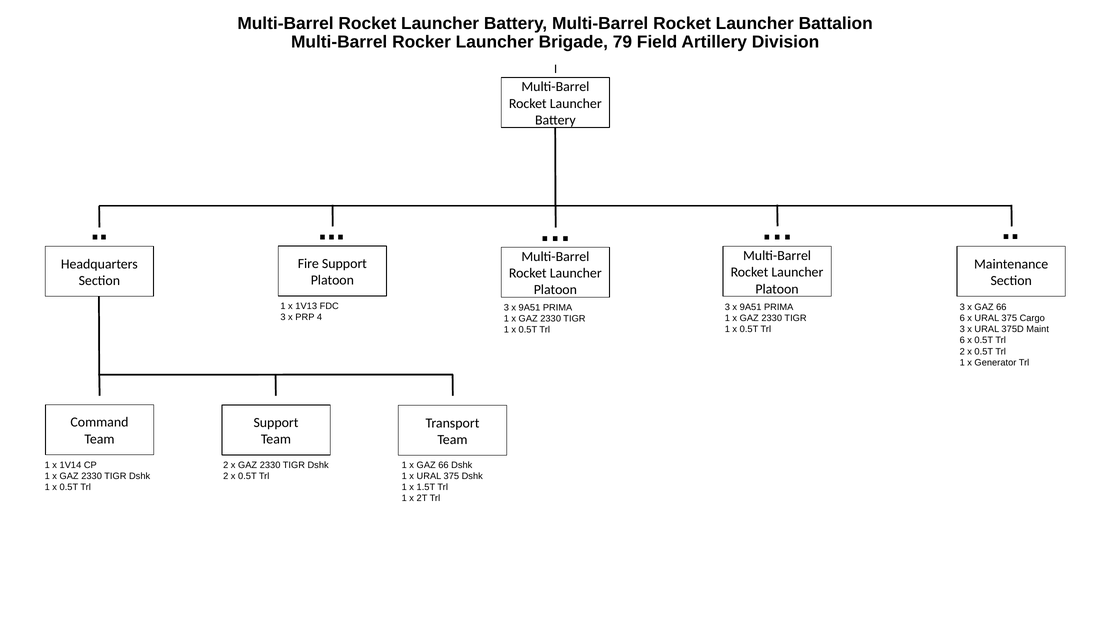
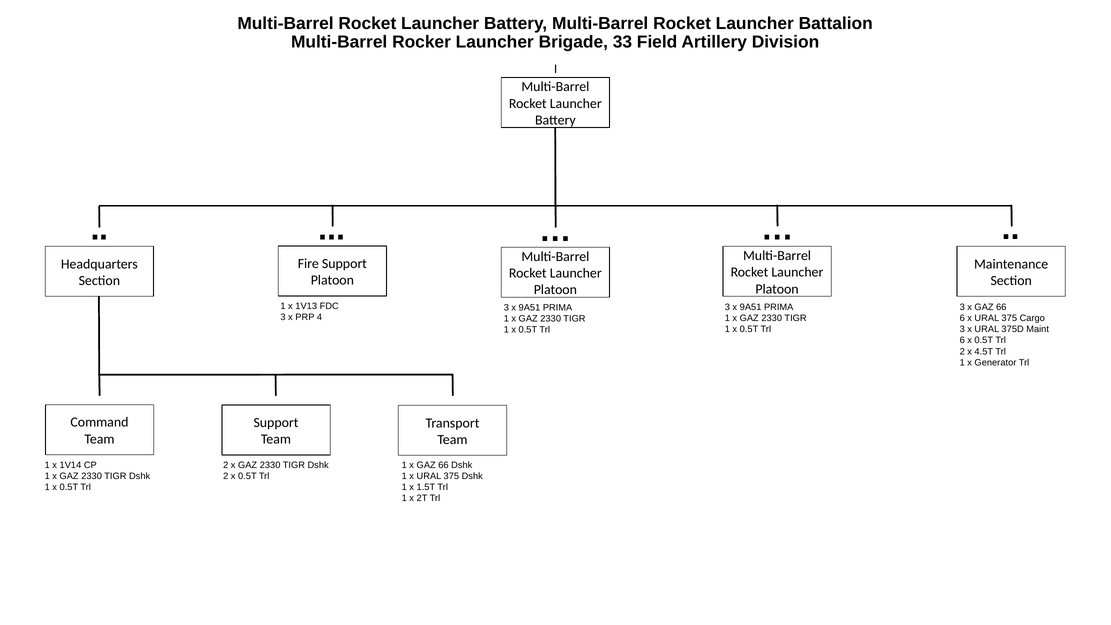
79: 79 -> 33
0.5T at (984, 351): 0.5T -> 4.5T
